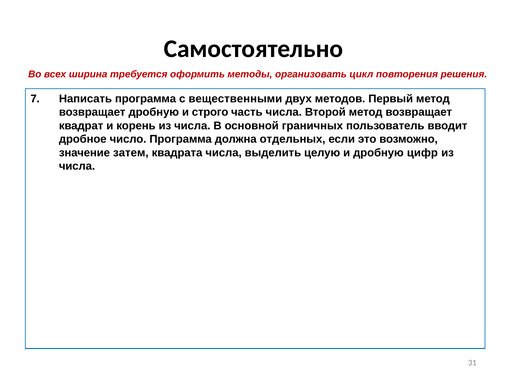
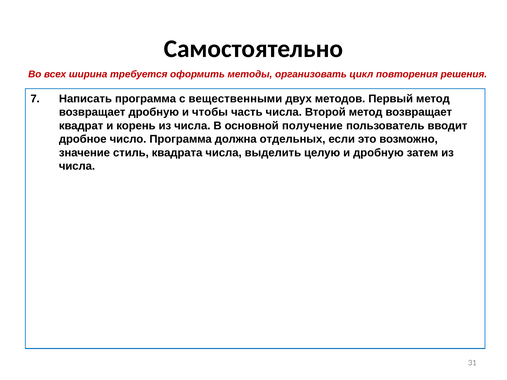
строго: строго -> чтобы
граничных: граничных -> получение
затем: затем -> стиль
цифр: цифр -> затем
